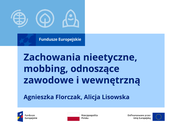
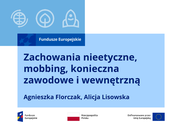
odnoszące: odnoszące -> konieczna
